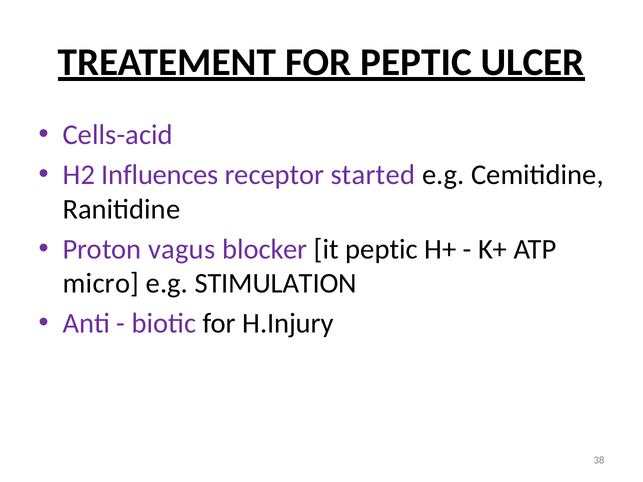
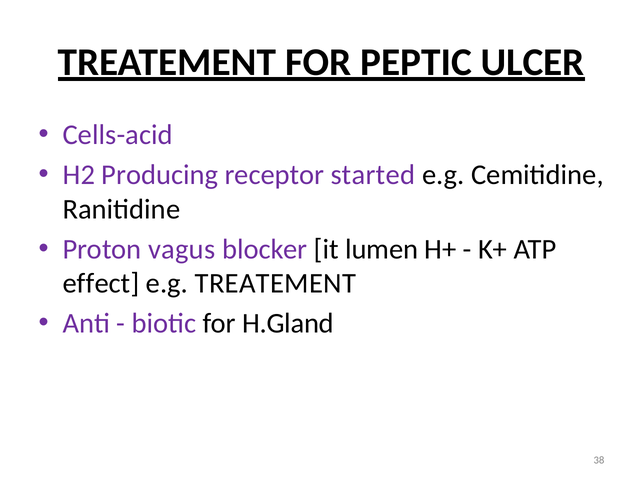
Influences: Influences -> Producing
it peptic: peptic -> lumen
micro: micro -> effect
e.g STIMULATION: STIMULATION -> TREATEMENT
H.Injury: H.Injury -> H.Gland
